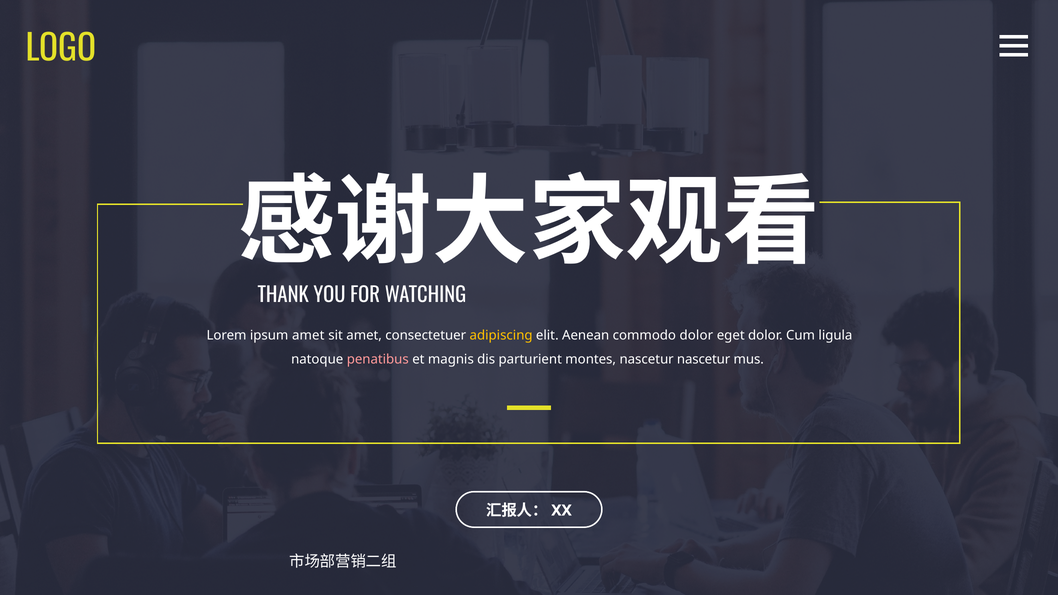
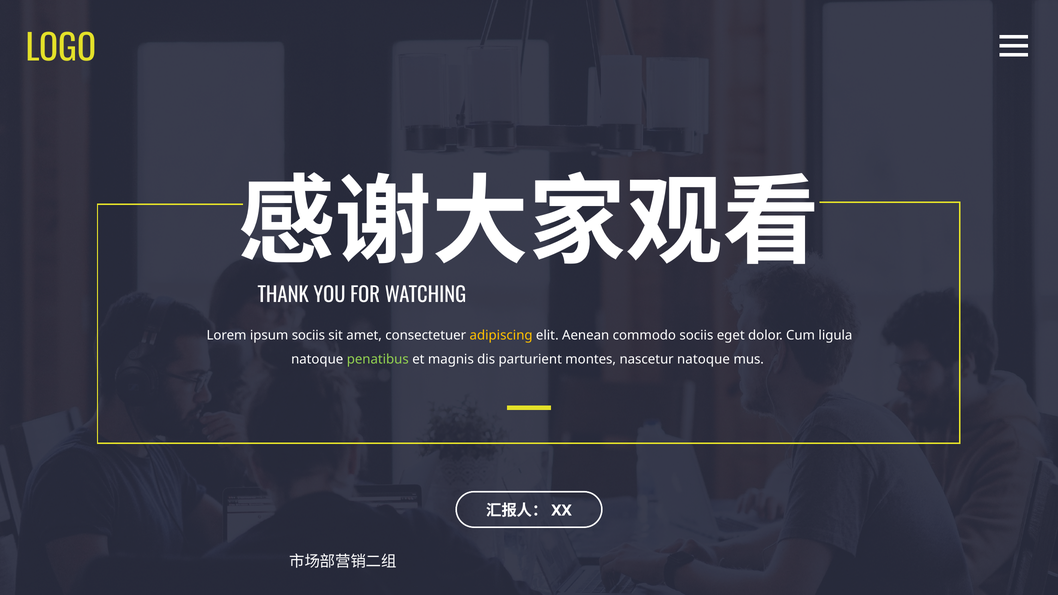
ipsum amet: amet -> sociis
commodo dolor: dolor -> sociis
penatibus colour: pink -> light green
nascetur nascetur: nascetur -> natoque
